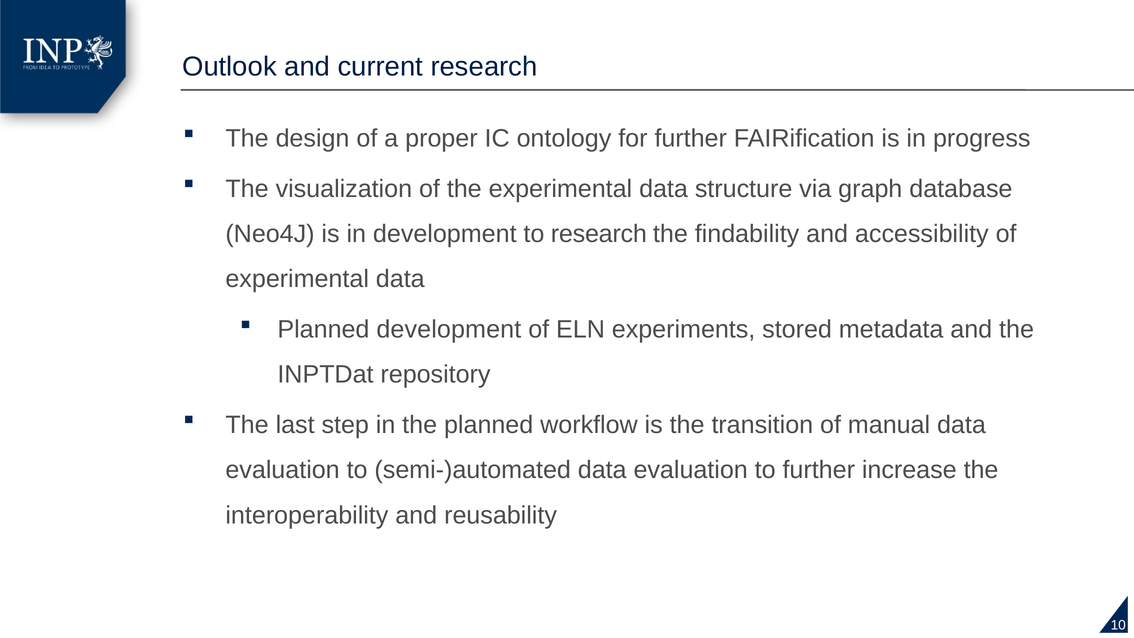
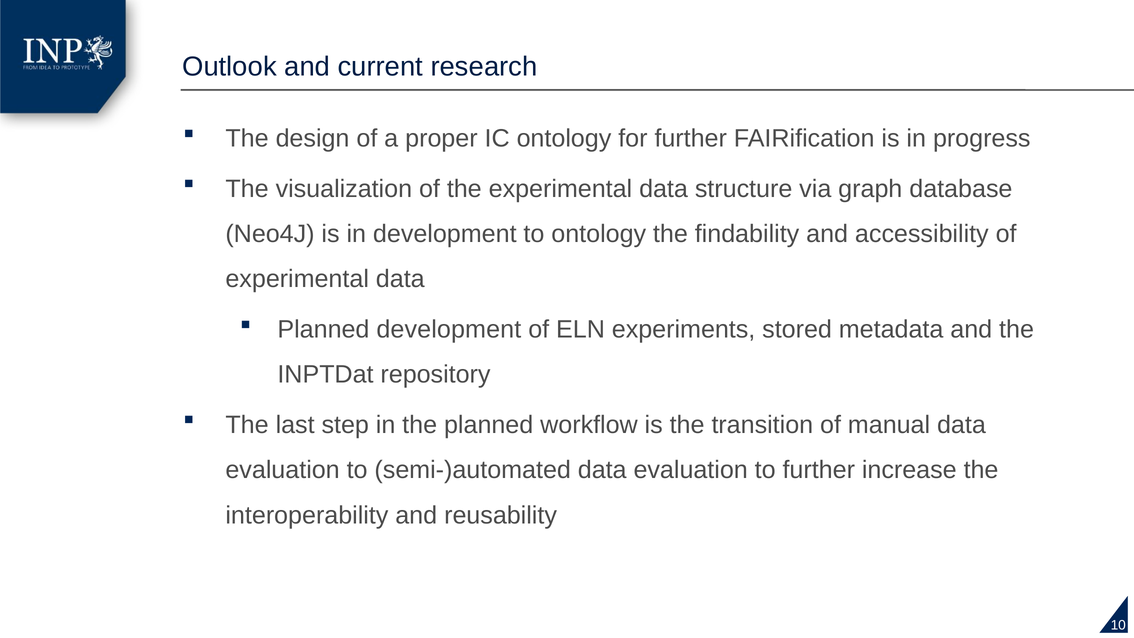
to research: research -> ontology
